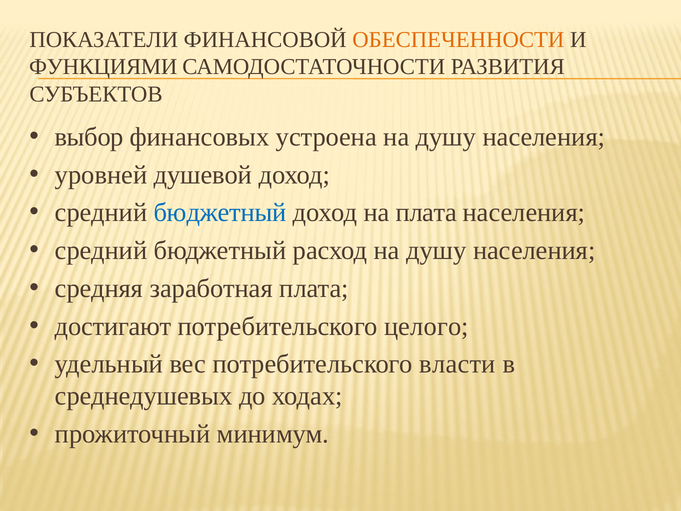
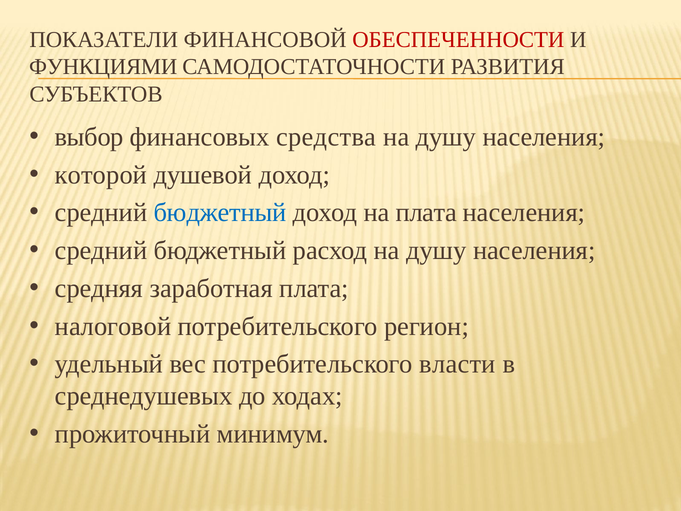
ОБЕСПЕЧЕННОСТИ colour: orange -> red
устроена: устроена -> средства
уровней: уровней -> которой
достигают: достигают -> налоговой
целого: целого -> регион
